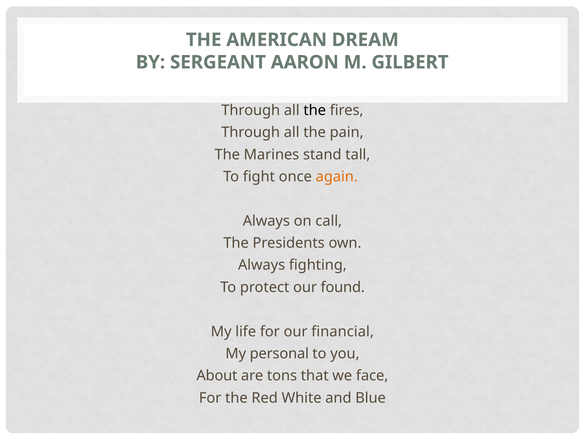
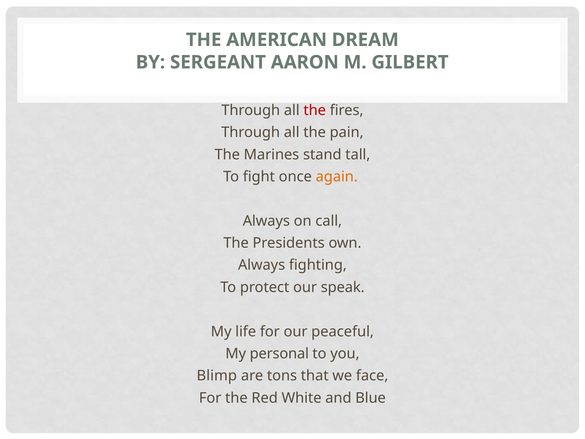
the at (315, 110) colour: black -> red
found: found -> speak
financial: financial -> peaceful
About: About -> Blimp
